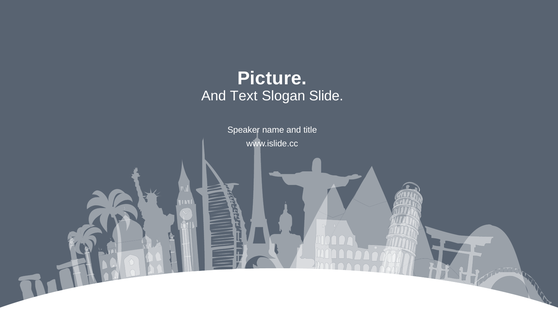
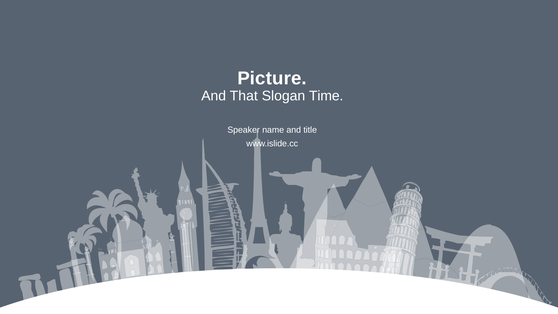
Text: Text -> That
Slide: Slide -> Time
